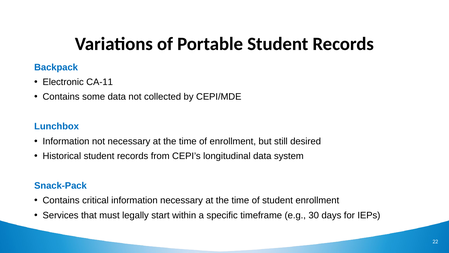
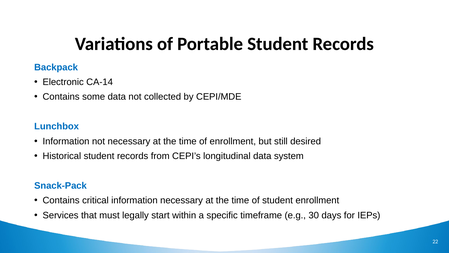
CA-11: CA-11 -> CA-14
